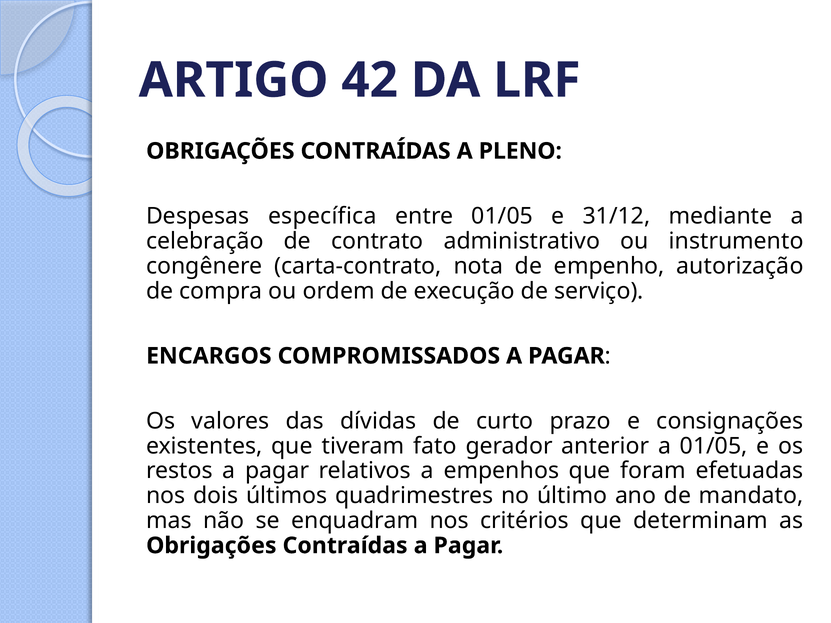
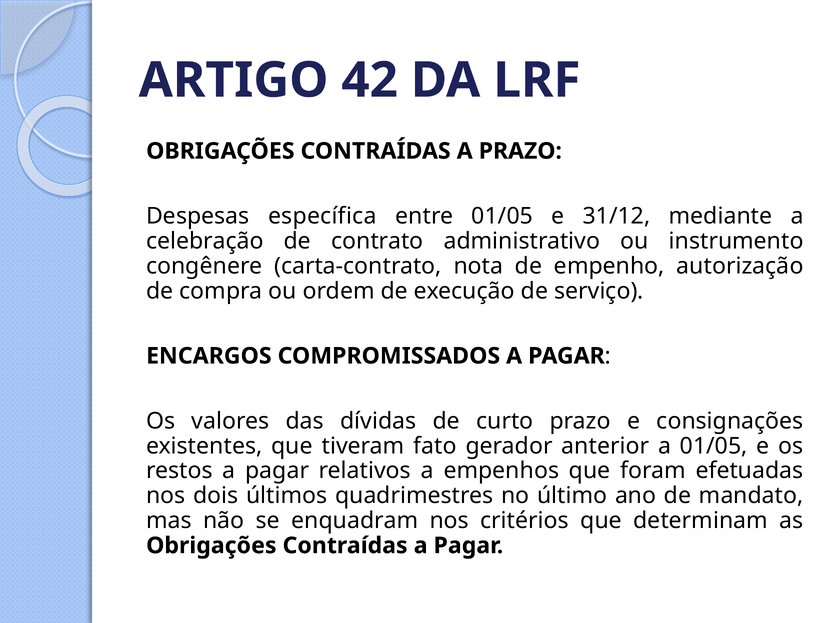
A PLENO: PLENO -> PRAZO
